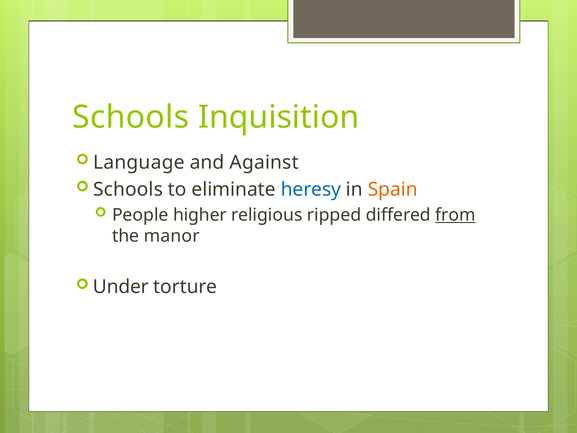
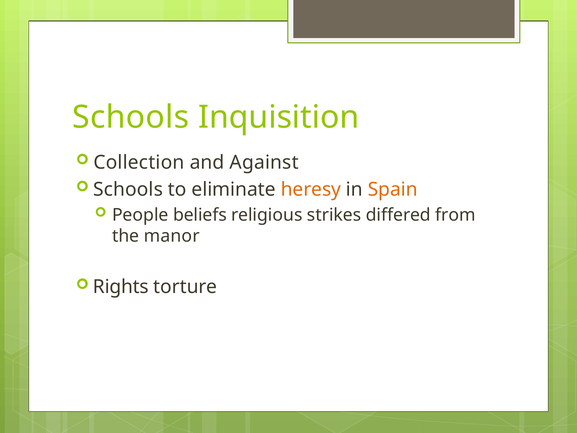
Language: Language -> Collection
heresy colour: blue -> orange
higher: higher -> beliefs
ripped: ripped -> strikes
from underline: present -> none
Under: Under -> Rights
